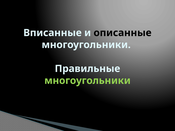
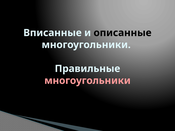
многоугольники at (87, 81) colour: light green -> pink
